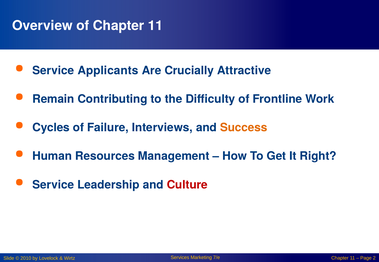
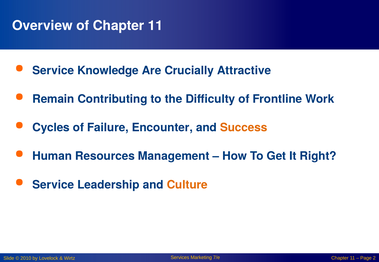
Applicants: Applicants -> Knowledge
Interviews: Interviews -> Encounter
Culture colour: red -> orange
